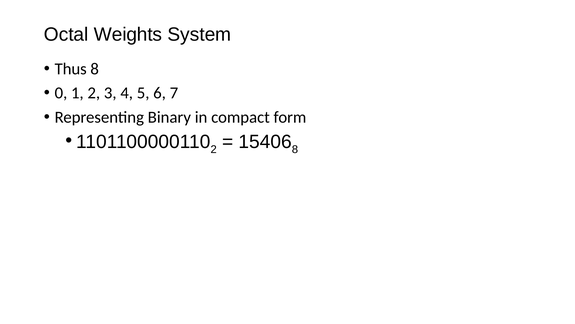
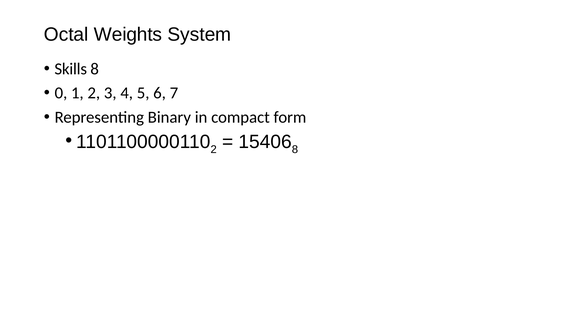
Thus: Thus -> Skills
